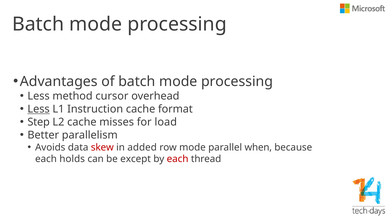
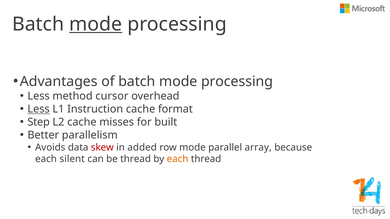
mode at (96, 24) underline: none -> present
load: load -> built
when: when -> array
holds: holds -> silent
be except: except -> thread
each at (178, 159) colour: red -> orange
